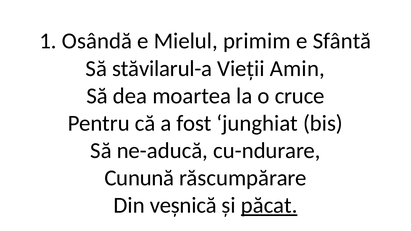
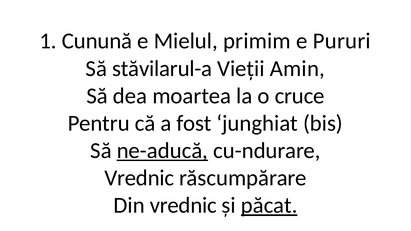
Osândă: Osândă -> Cunună
Sfântă: Sfântă -> Pururi
ne-aducă underline: none -> present
Cunună at (139, 178): Cunună -> Vrednic
Din veșnică: veșnică -> vrednic
